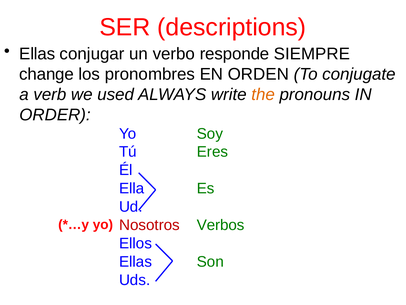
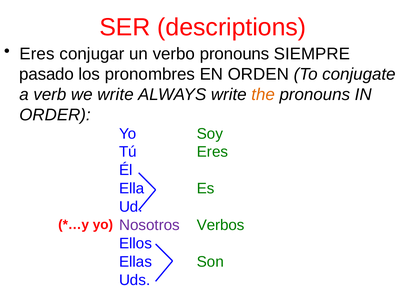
Ellas at (37, 54): Ellas -> Eres
verbo responde: responde -> pronouns
change: change -> pasado
we used: used -> write
Nosotros colour: red -> purple
